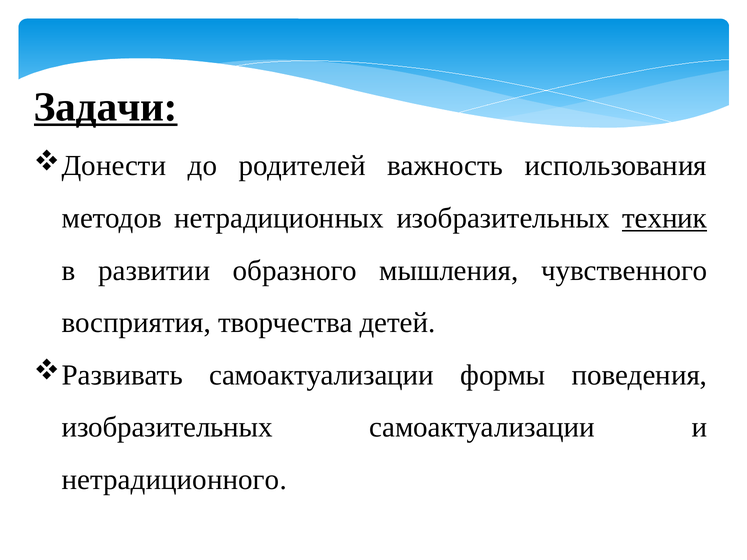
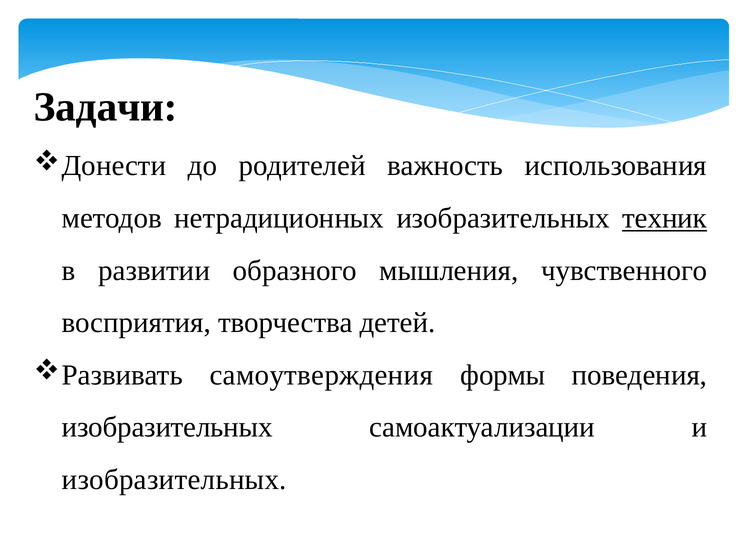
Задачи underline: present -> none
самоактуализации at (322, 375): самоактуализации -> самоутверждения
нетрадиционного at (174, 480): нетрадиционного -> изобразительных
